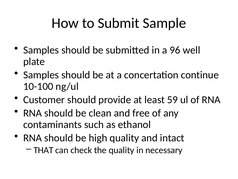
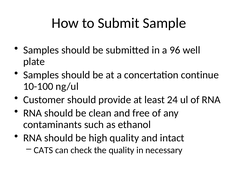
59: 59 -> 24
THAT: THAT -> CATS
